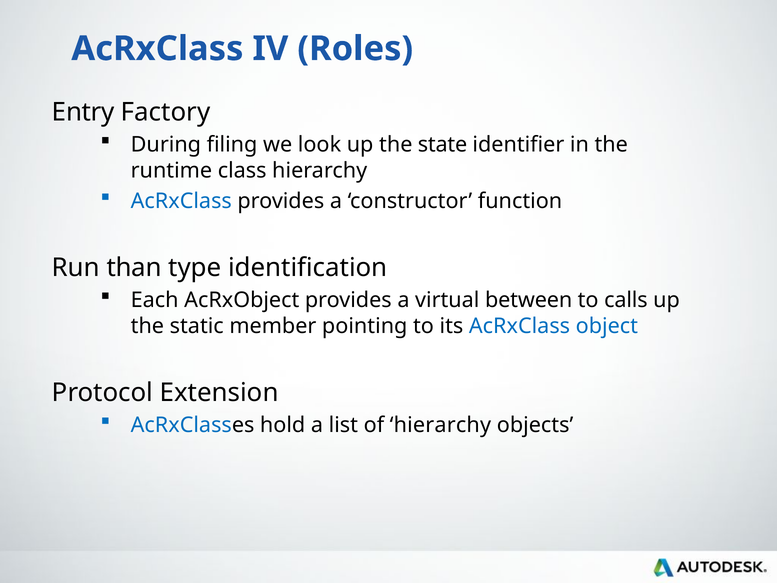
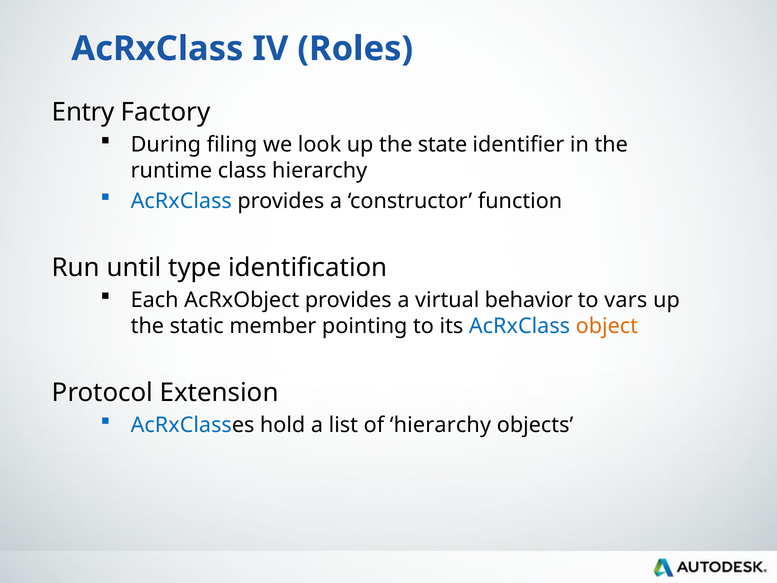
than: than -> until
between: between -> behavior
calls: calls -> vars
object colour: blue -> orange
